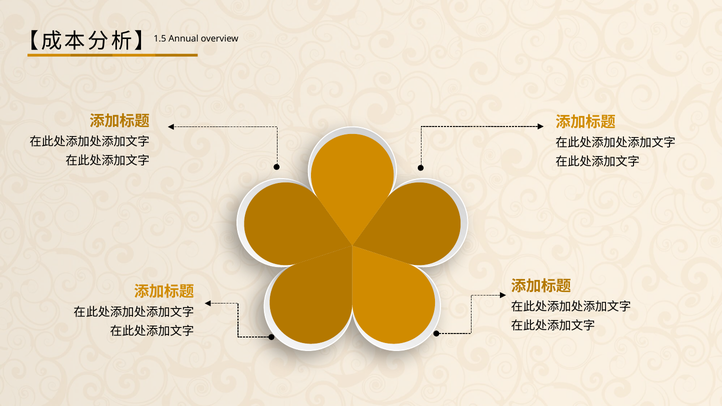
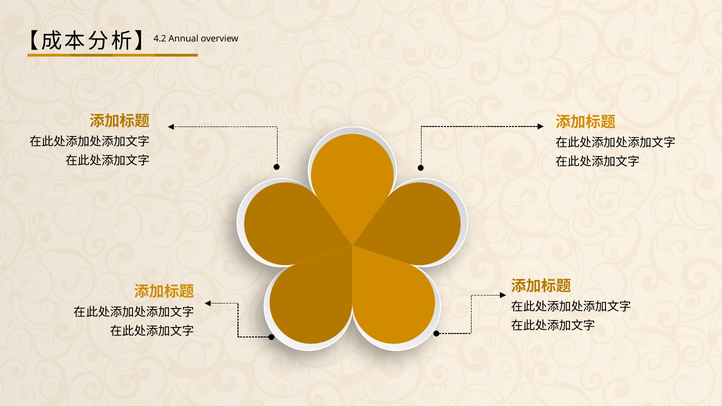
1.5: 1.5 -> 4.2
